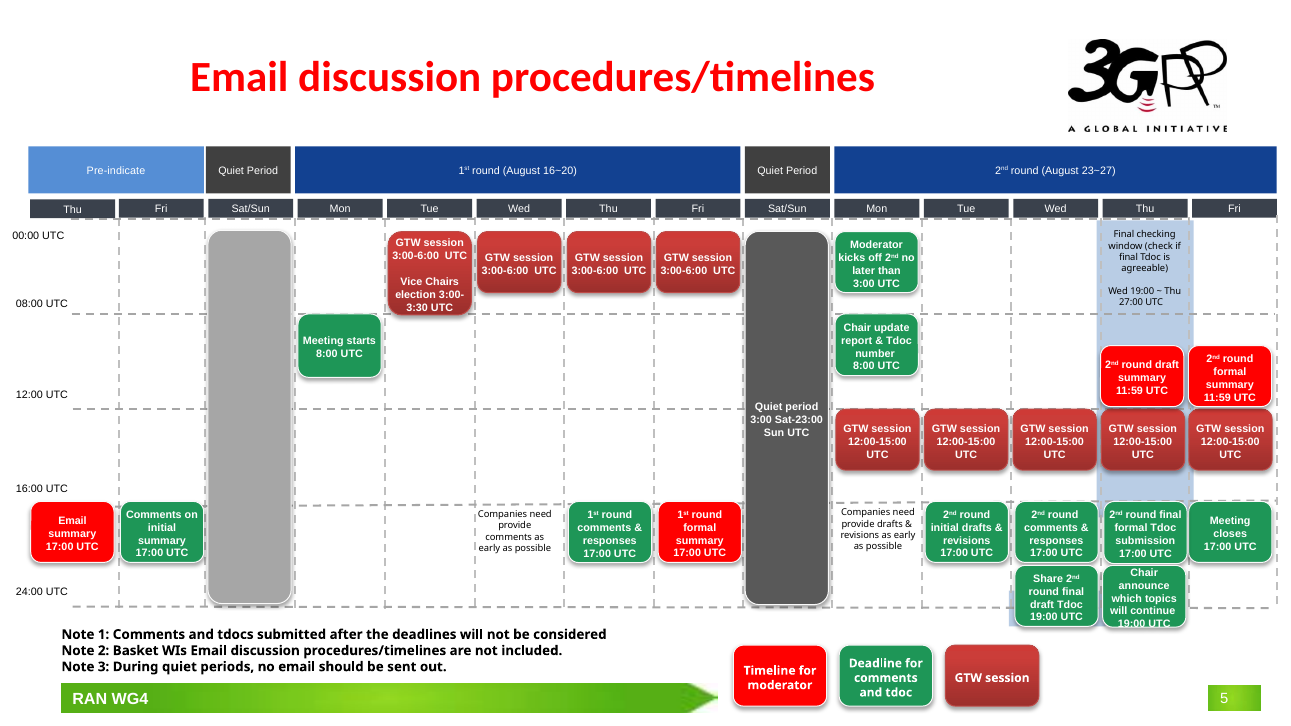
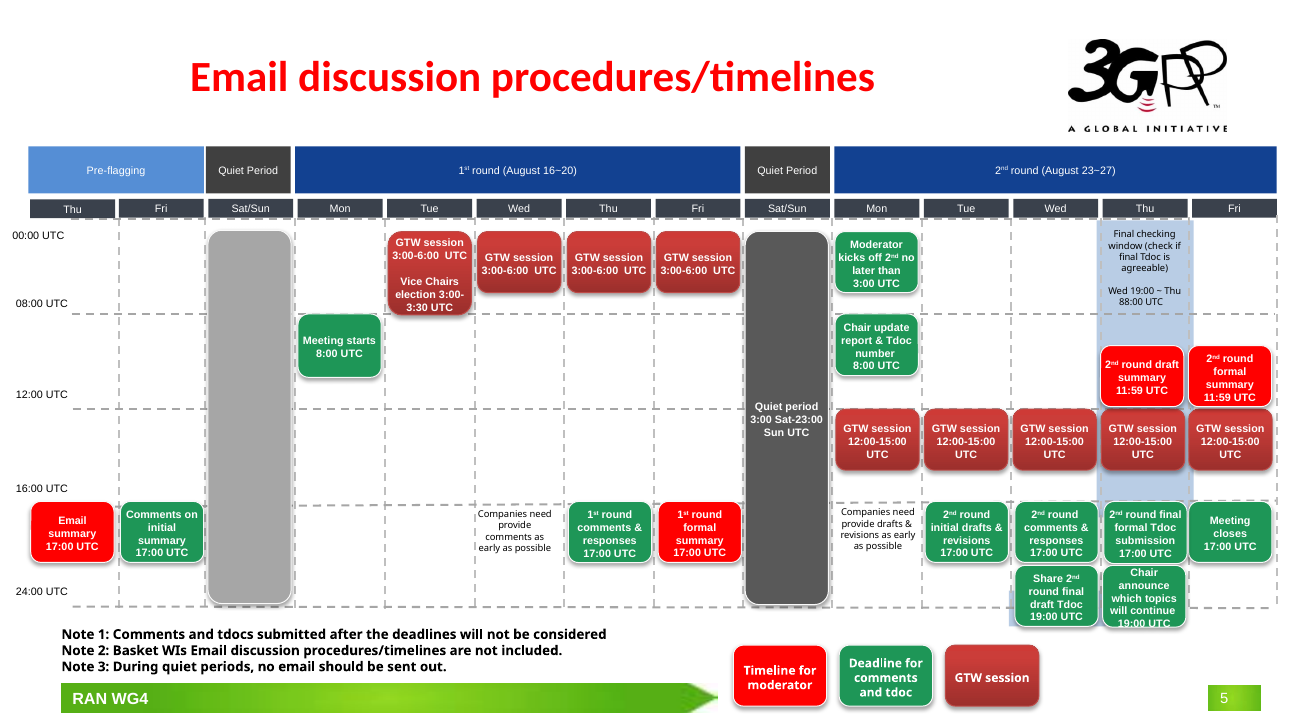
Pre-indicate: Pre-indicate -> Pre-flagging
27:00: 27:00 -> 88:00
